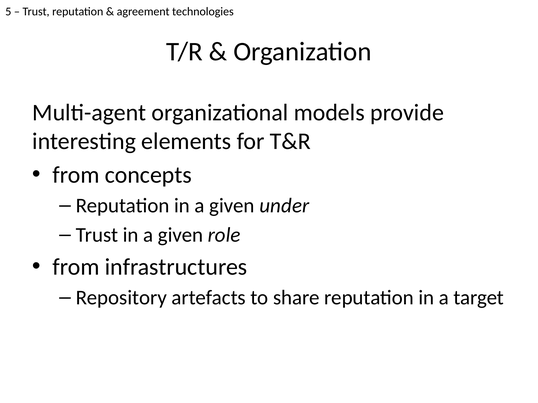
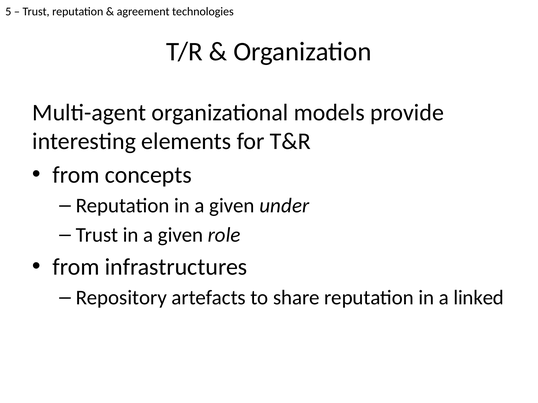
target: target -> linked
